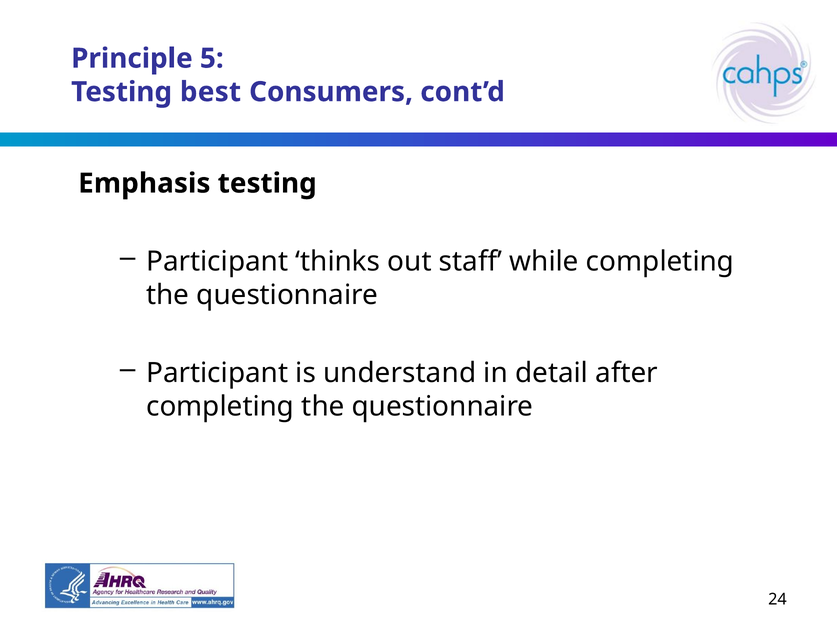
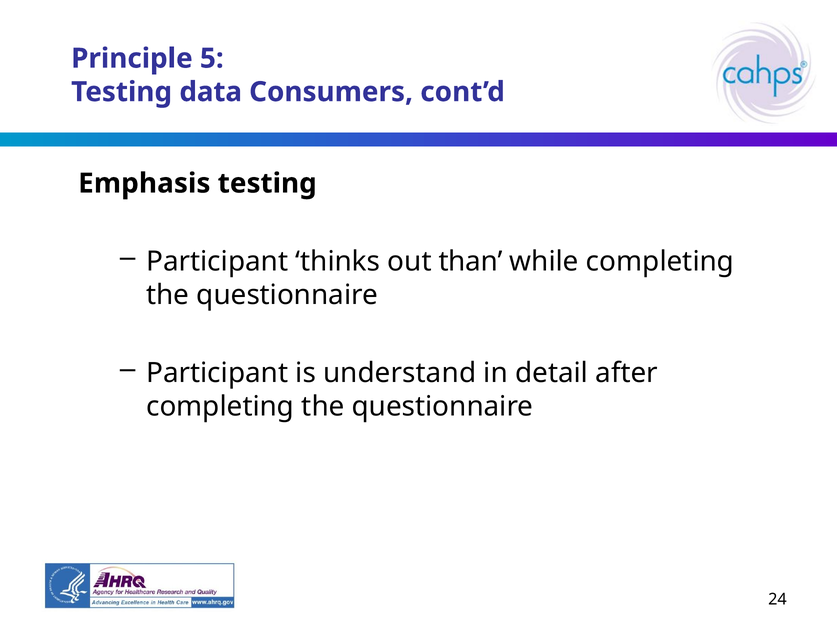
best: best -> data
staff: staff -> than
